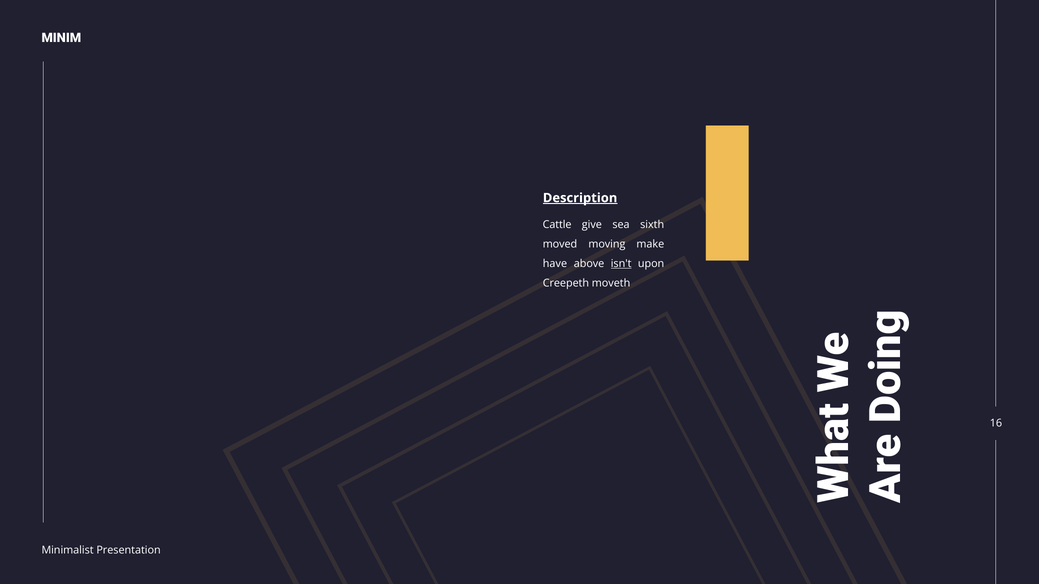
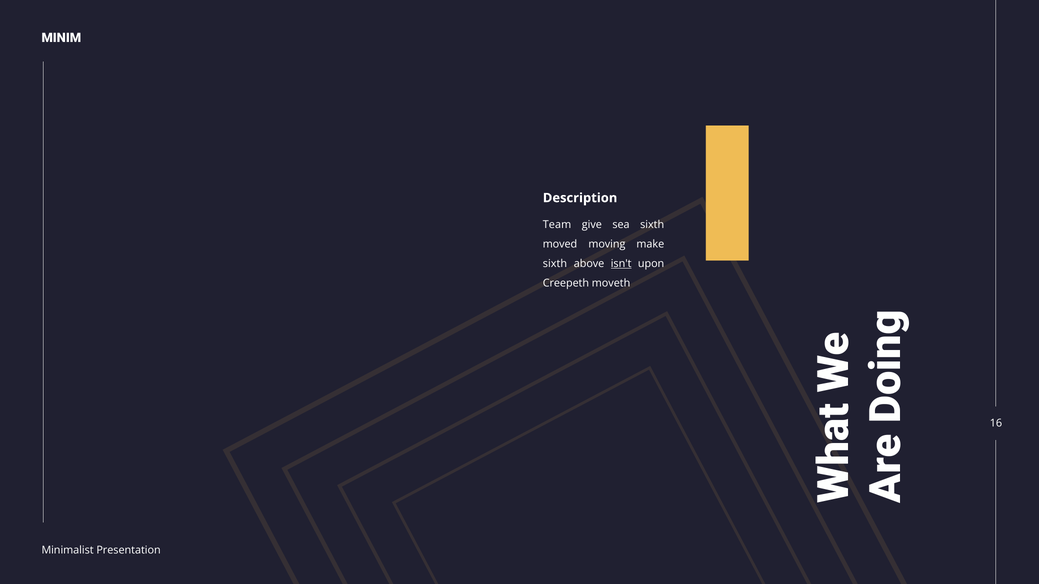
Description underline: present -> none
Cattle: Cattle -> Team
have at (555, 264): have -> sixth
